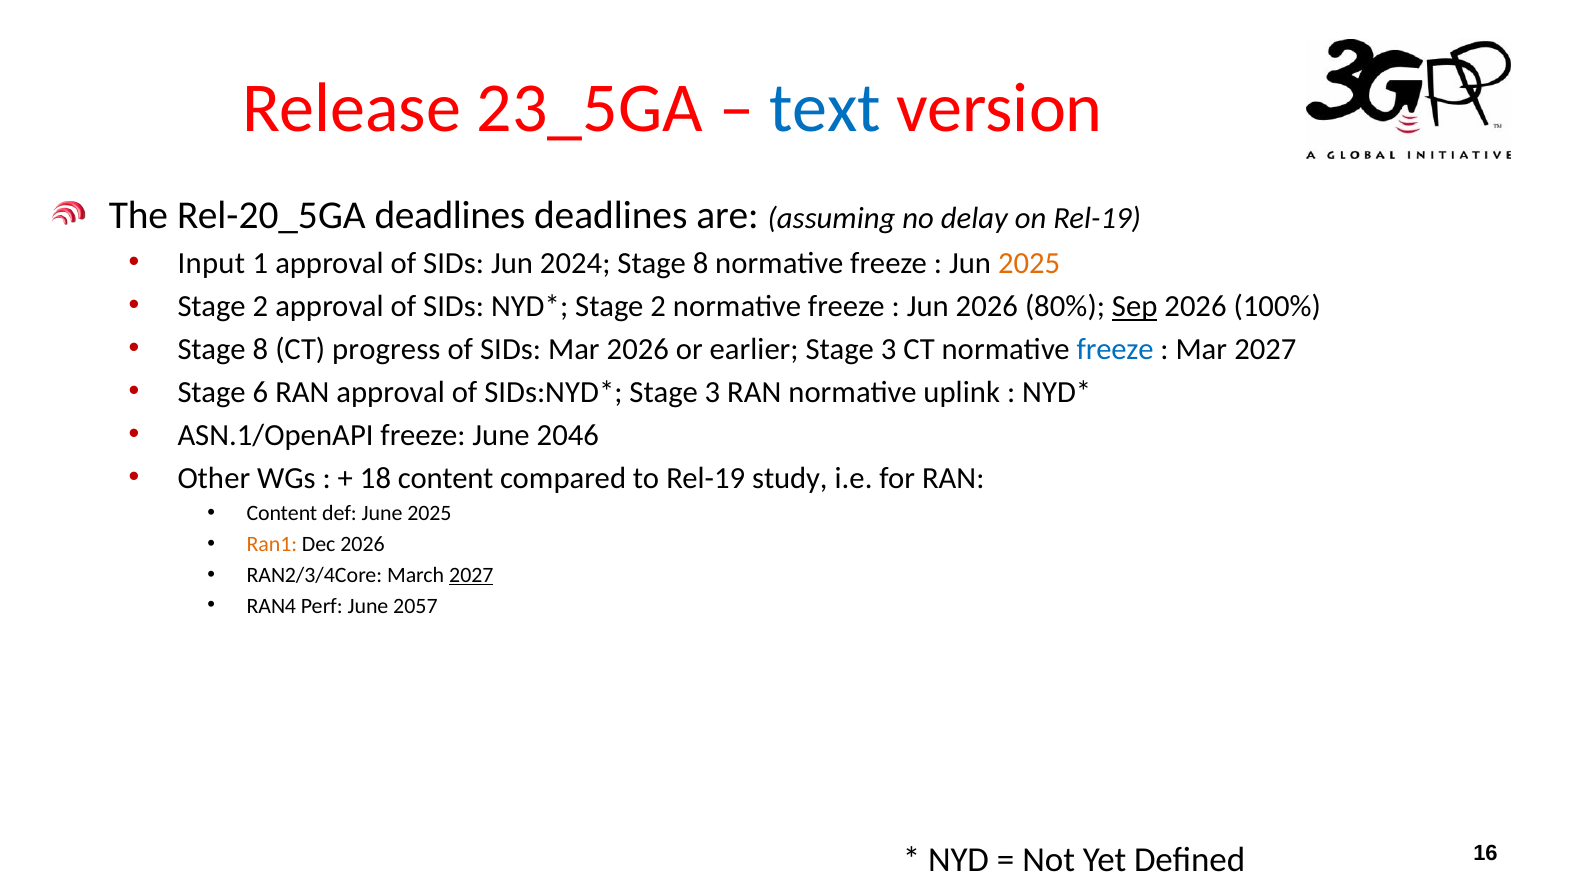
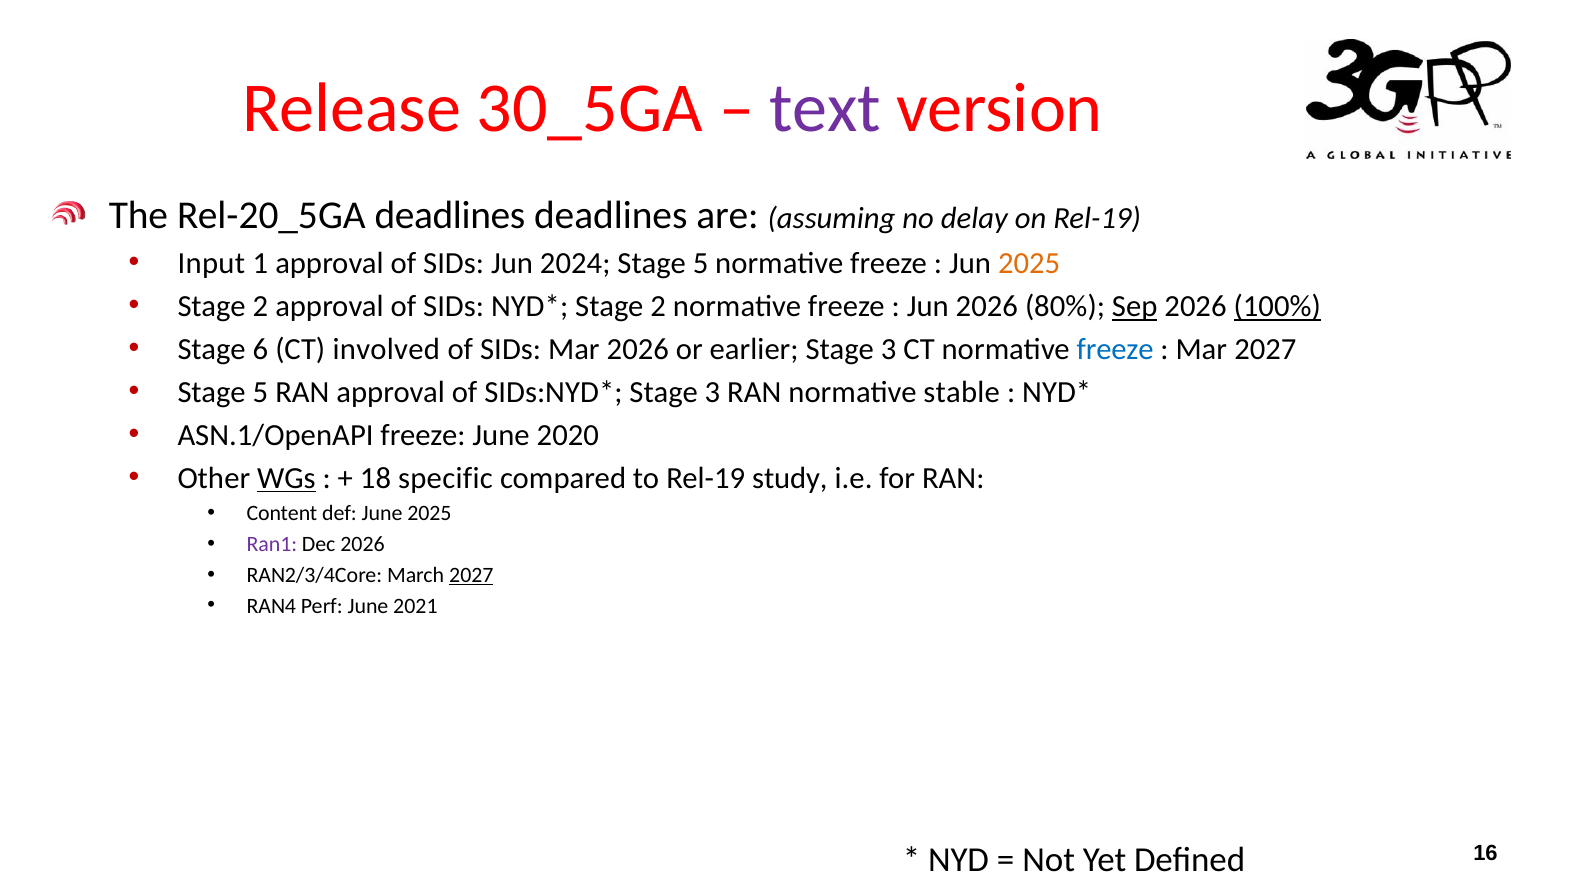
23_5GA: 23_5GA -> 30_5GA
text colour: blue -> purple
2024 Stage 8: 8 -> 5
100% underline: none -> present
8 at (260, 349): 8 -> 6
progress: progress -> involved
6 at (260, 392): 6 -> 5
uplink: uplink -> stable
2046: 2046 -> 2020
WGs underline: none -> present
18 content: content -> specific
Ran1 colour: orange -> purple
2057: 2057 -> 2021
